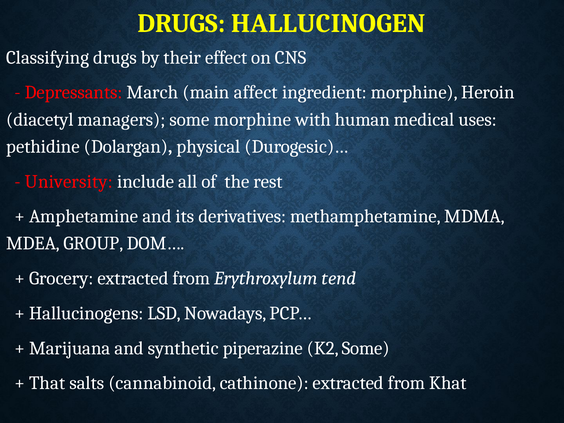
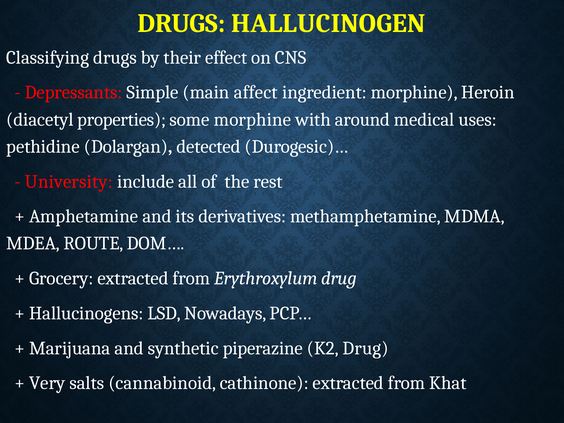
March: March -> Simple
managers: managers -> properties
human: human -> around
physical: physical -> detected
GROUP: GROUP -> ROUTE
Erythroxylum tend: tend -> drug
K2 Some: Some -> Drug
That: That -> Very
